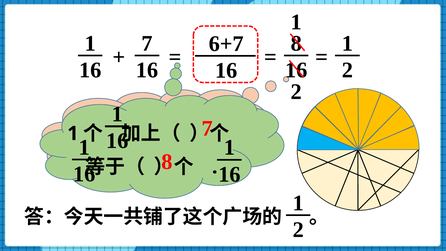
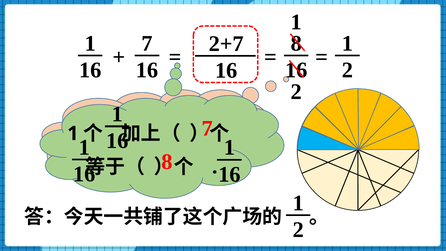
6+7: 6+7 -> 2+7
